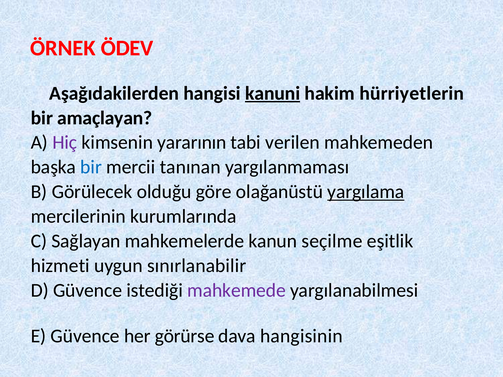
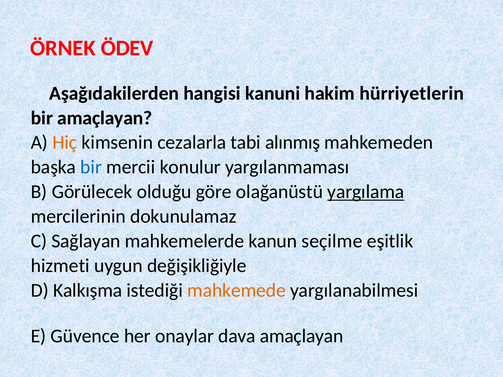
kanuni underline: present -> none
Hiç colour: purple -> orange
yararının: yararının -> cezalarla
verilen: verilen -> alınmış
tanınan: tanınan -> konulur
kurumlarında: kurumlarında -> dokunulamaz
sınırlanabilir: sınırlanabilir -> değişikliğiyle
D Güvence: Güvence -> Kalkışma
mahkemede colour: purple -> orange
görürse: görürse -> onaylar
dava hangisinin: hangisinin -> amaçlayan
